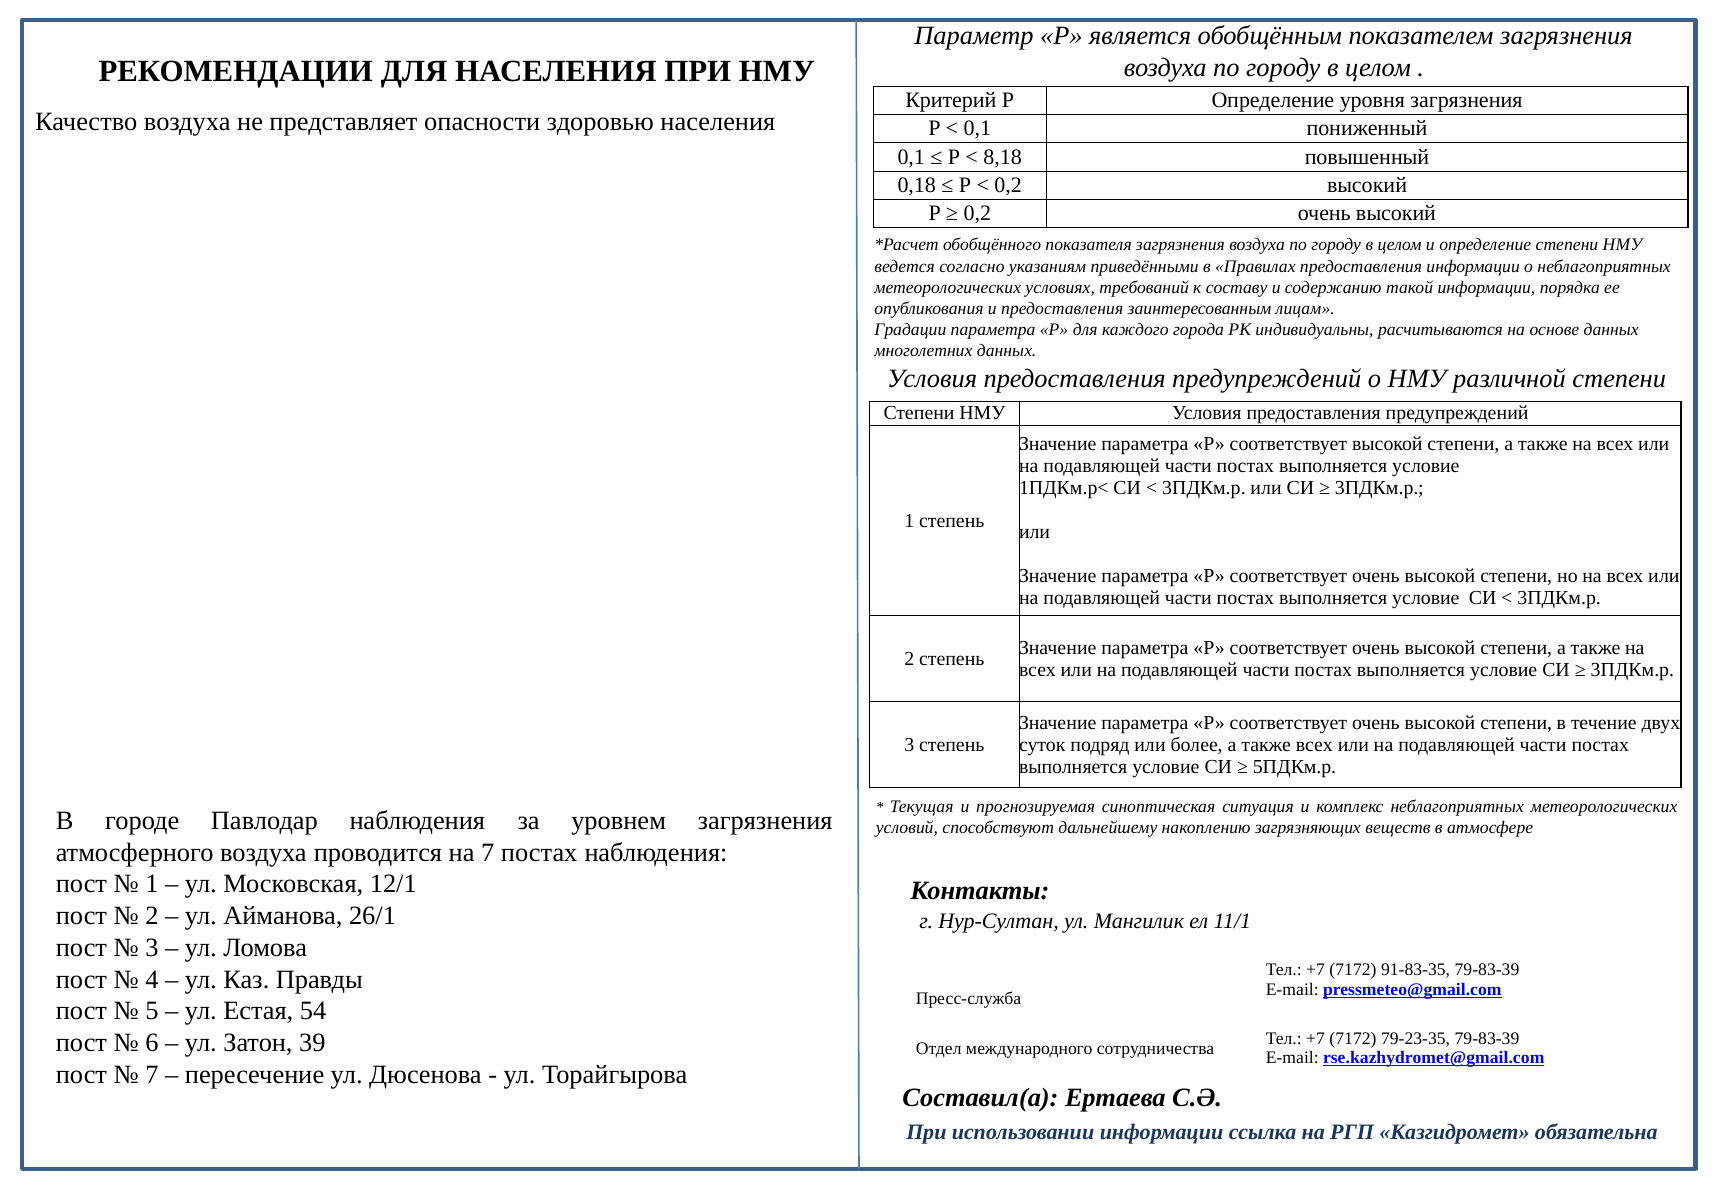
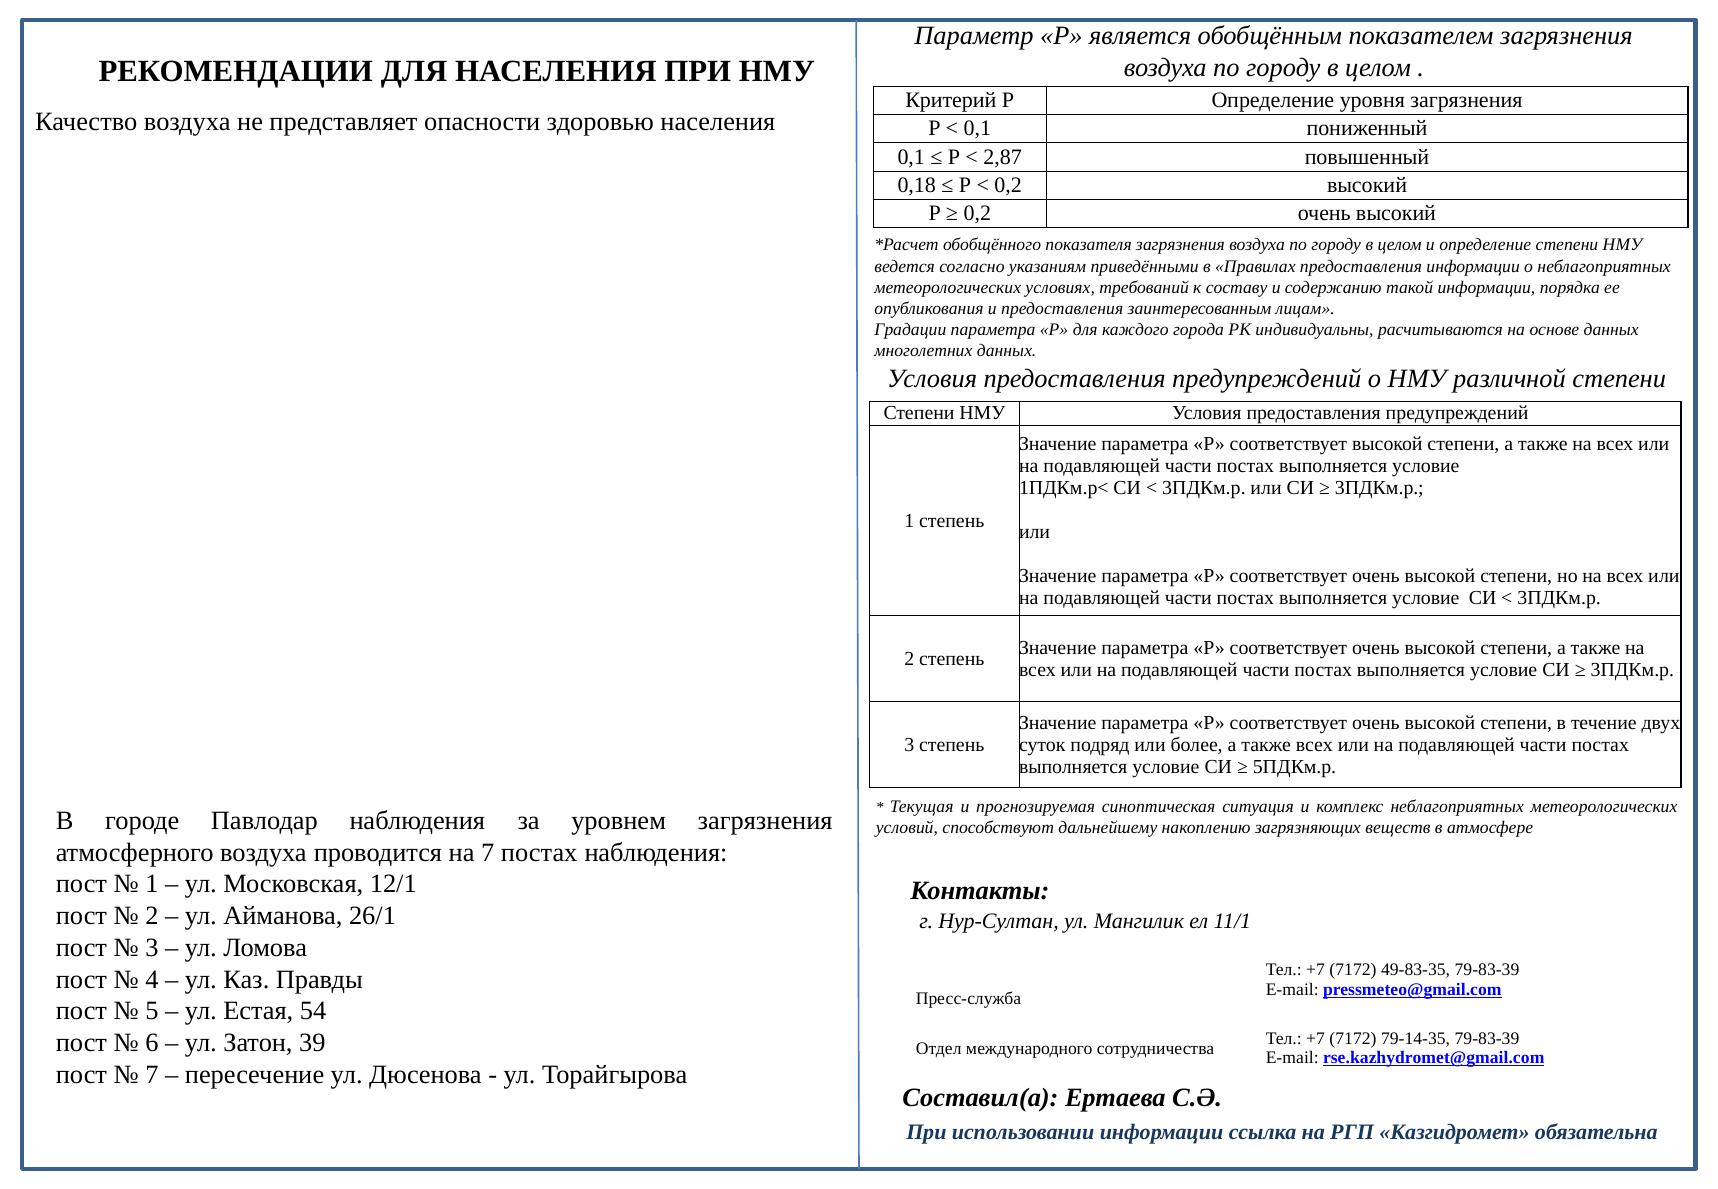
8,18: 8,18 -> 2,87
91-83-35: 91-83-35 -> 49-83-35
79-23-35: 79-23-35 -> 79-14-35
